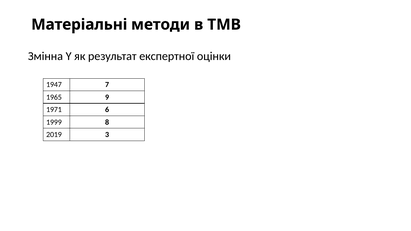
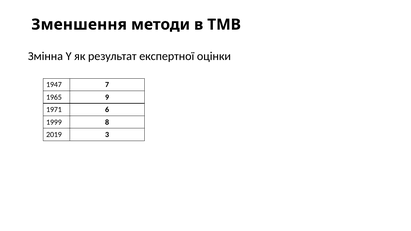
Матеріальні: Матеріальні -> Зменшення
